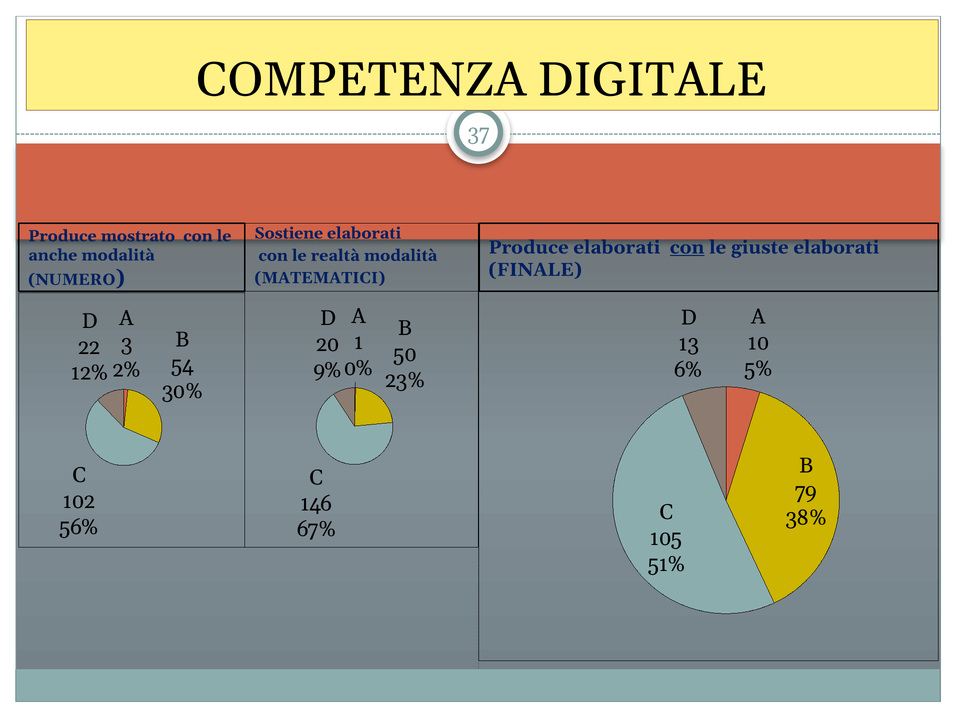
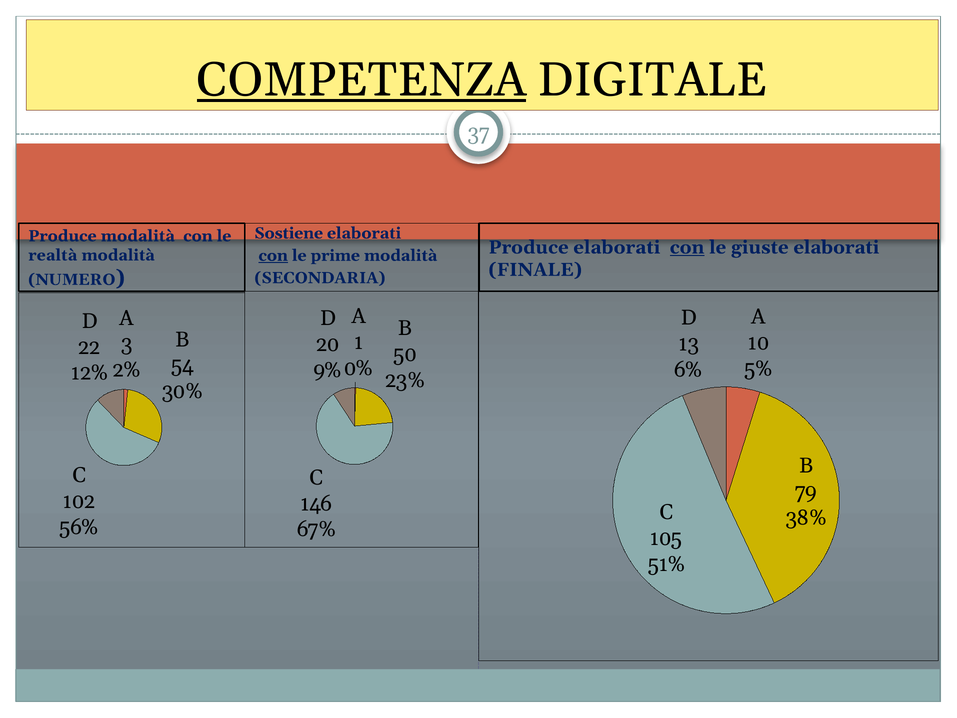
COMPETENZA underline: none -> present
Produce mostrato: mostrato -> modalità
anche: anche -> realtà
con at (273, 255) underline: none -> present
realtà: realtà -> prime
MATEMATICI: MATEMATICI -> SECONDARIA
